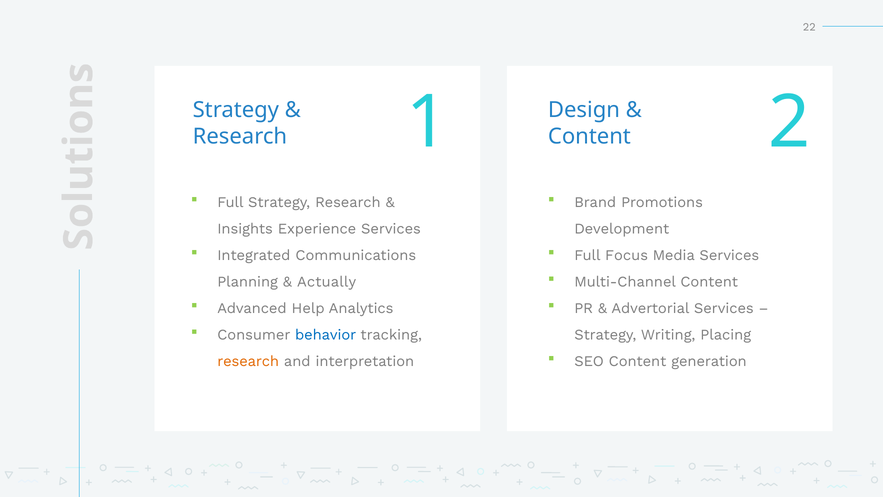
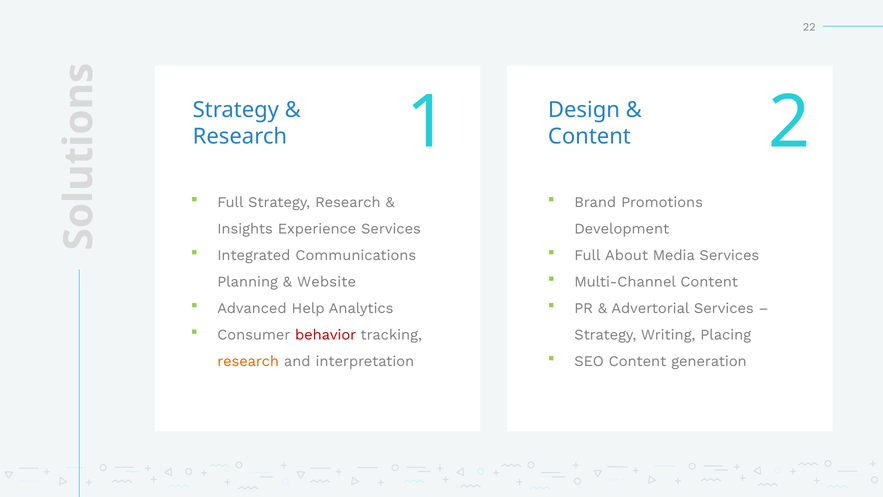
Focus: Focus -> About
Actually: Actually -> Website
behavior colour: blue -> red
